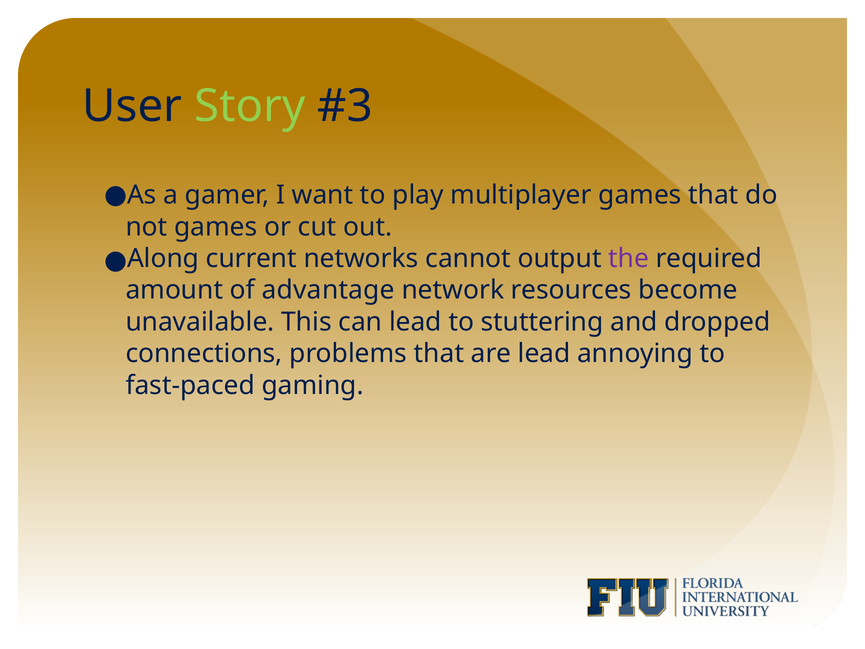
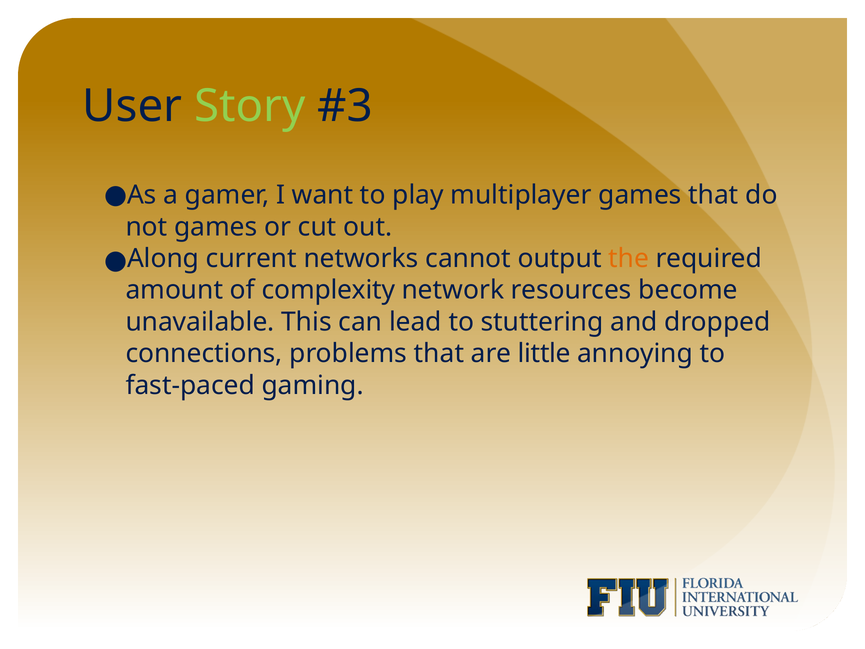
the colour: purple -> orange
advantage: advantage -> complexity
are lead: lead -> little
